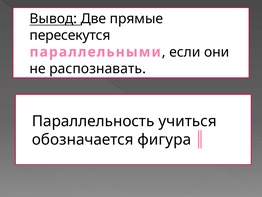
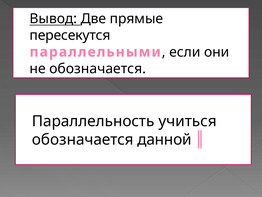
не распознавать: распознавать -> обозначается
фигура: фигура -> данной
